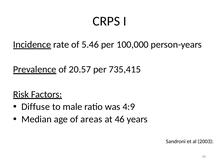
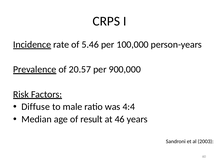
735,415: 735,415 -> 900,000
4:9: 4:9 -> 4:4
areas: areas -> result
